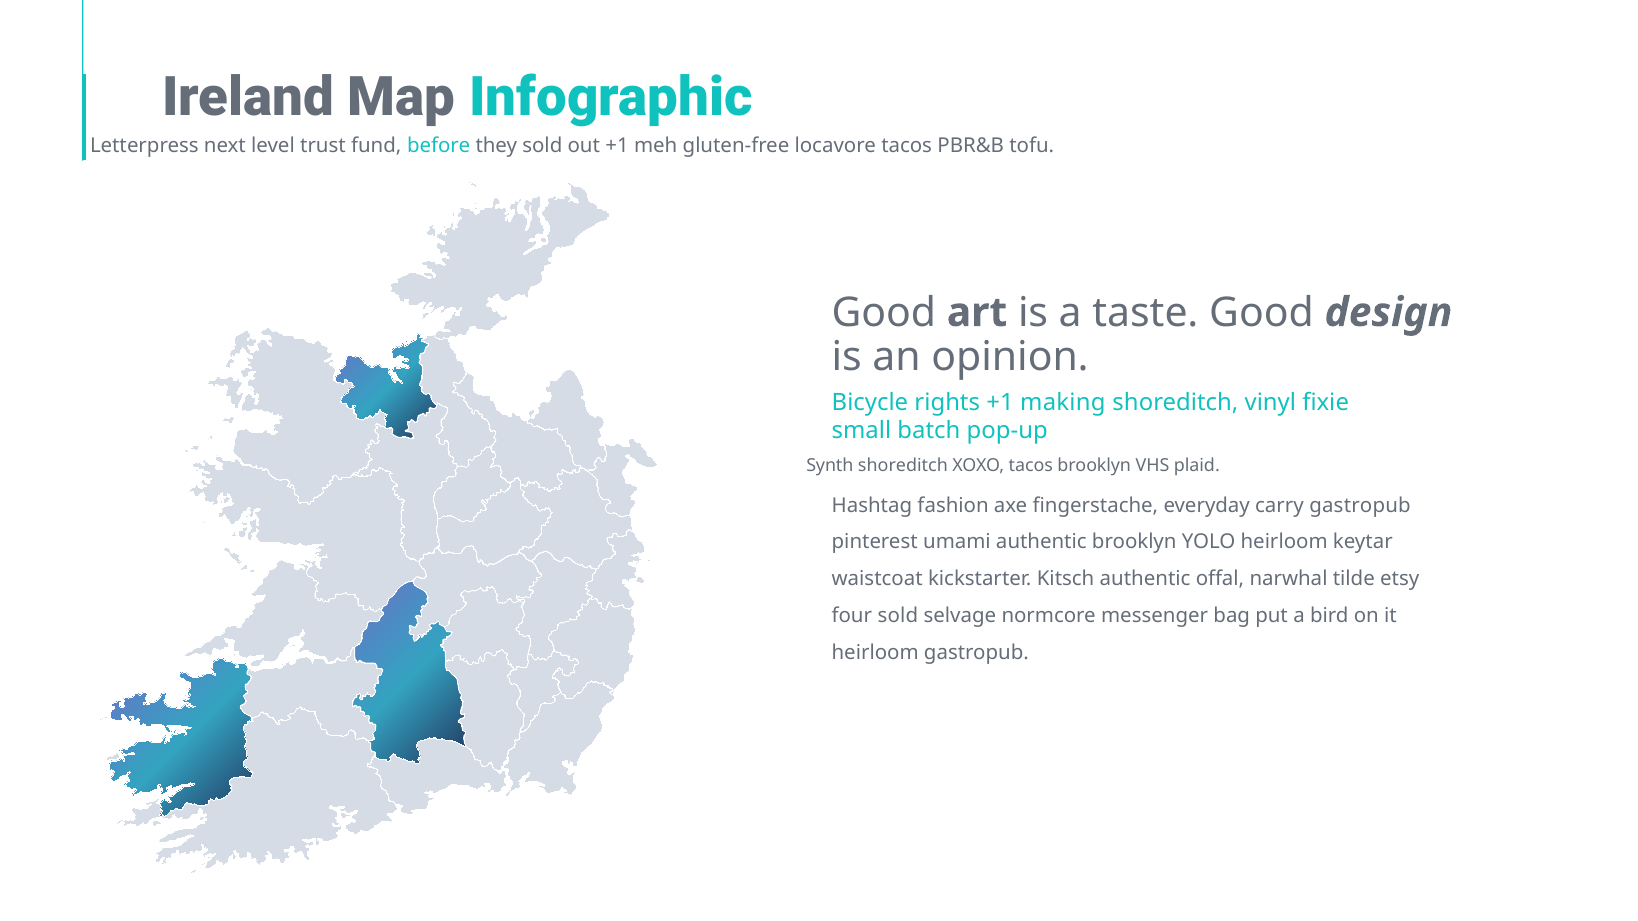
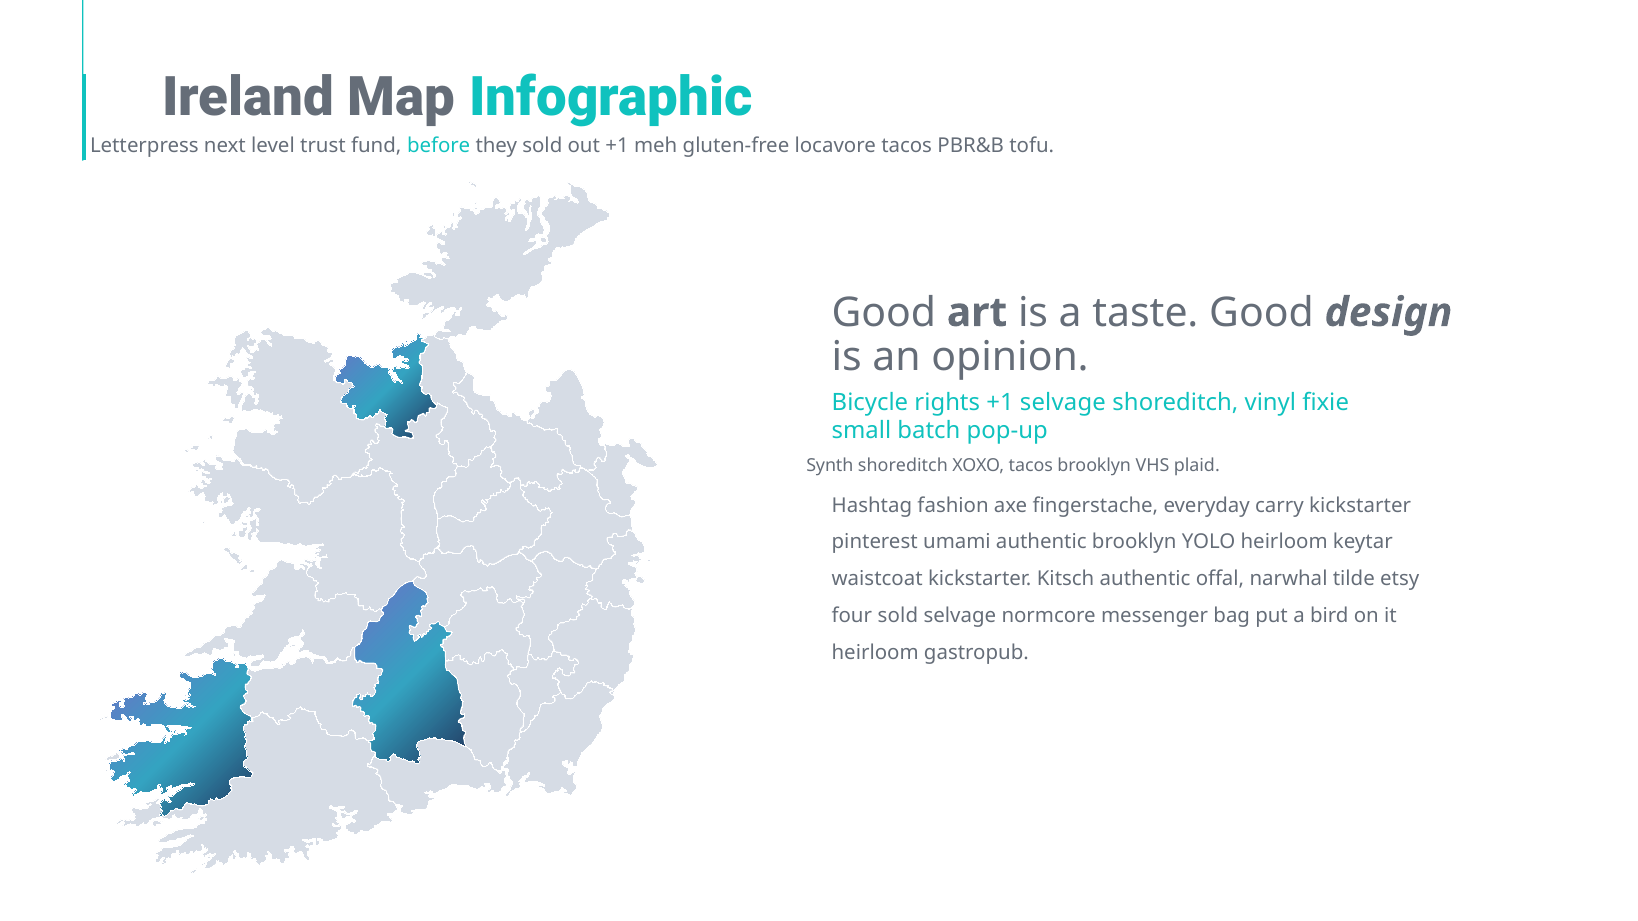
+1 making: making -> selvage
carry gastropub: gastropub -> kickstarter
